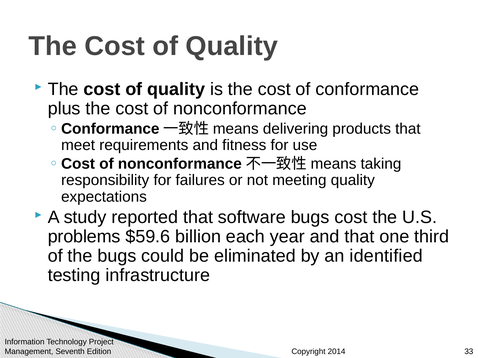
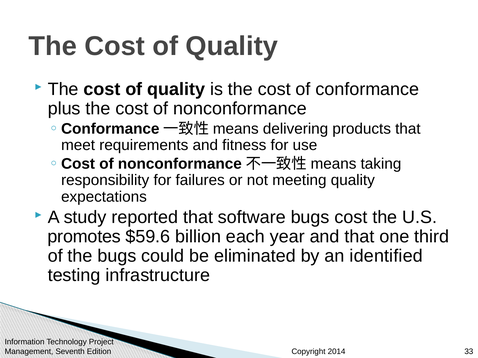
problems: problems -> promotes
